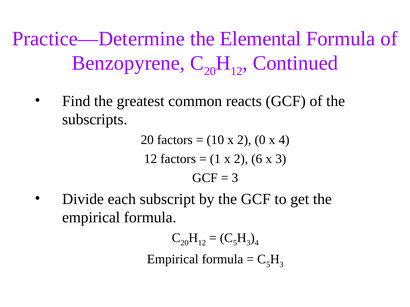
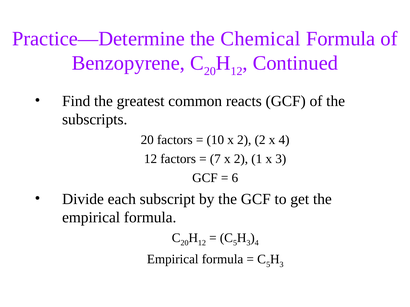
Elemental: Elemental -> Chemical
2 0: 0 -> 2
1: 1 -> 7
6: 6 -> 1
3 at (235, 178): 3 -> 6
